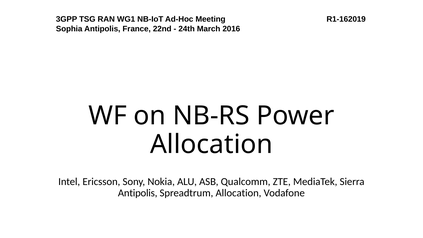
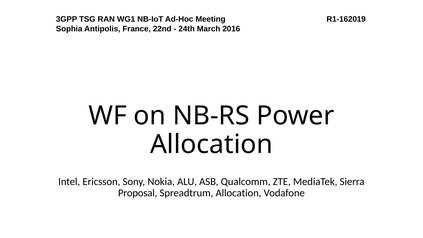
Antipolis at (138, 193): Antipolis -> Proposal
